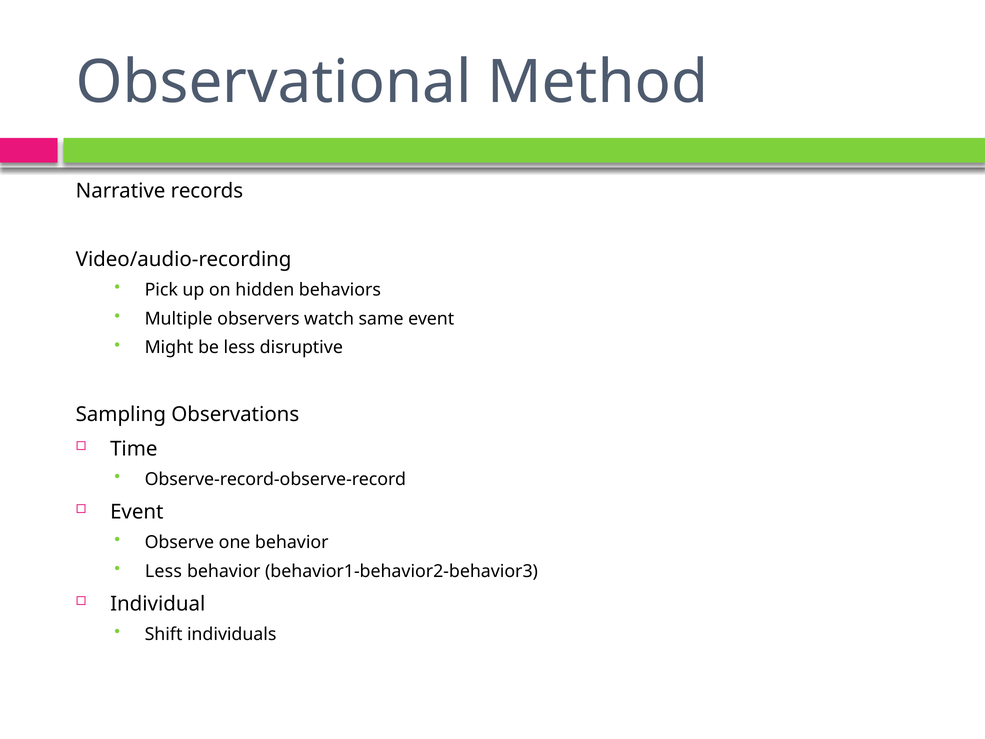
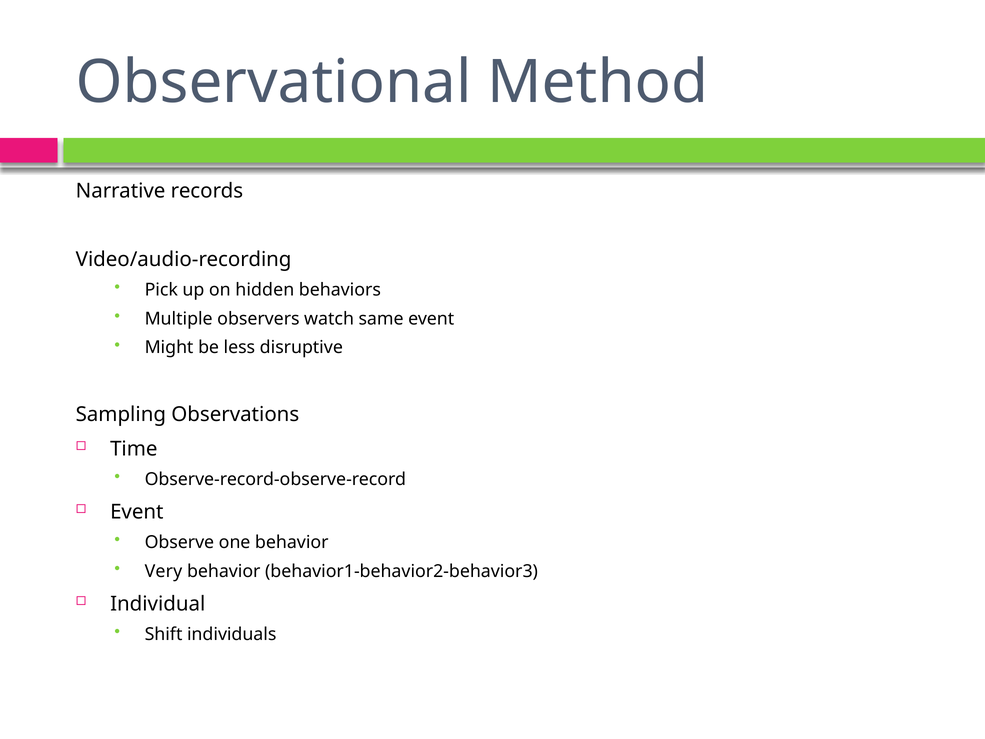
Less at (163, 571): Less -> Very
